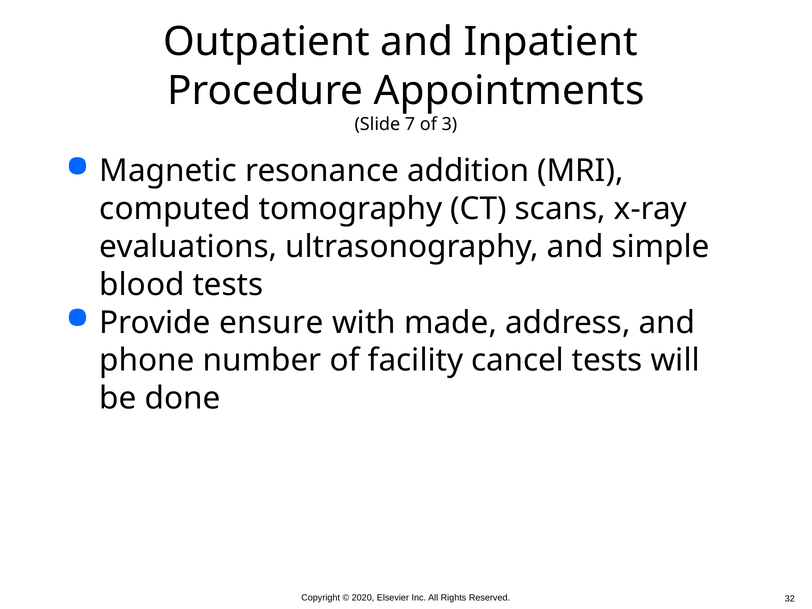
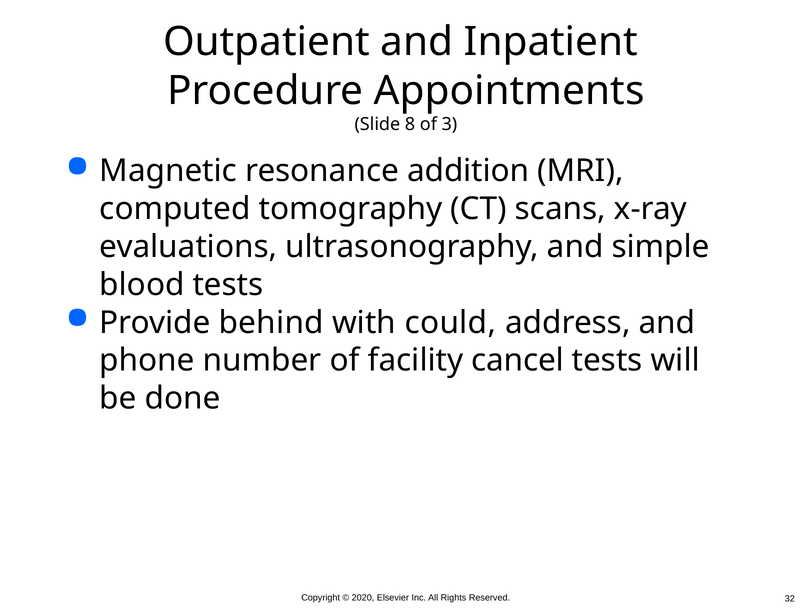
7: 7 -> 8
ensure: ensure -> behind
made: made -> could
